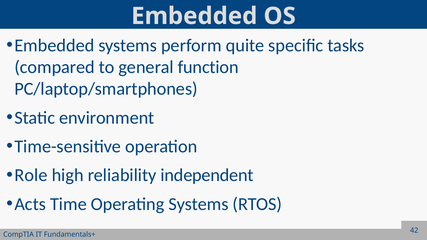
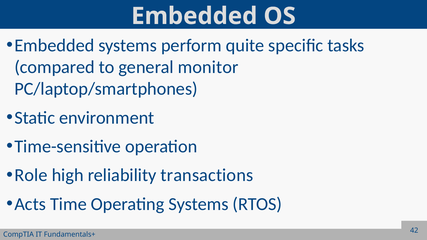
function: function -> monitor
independent: independent -> transactions
